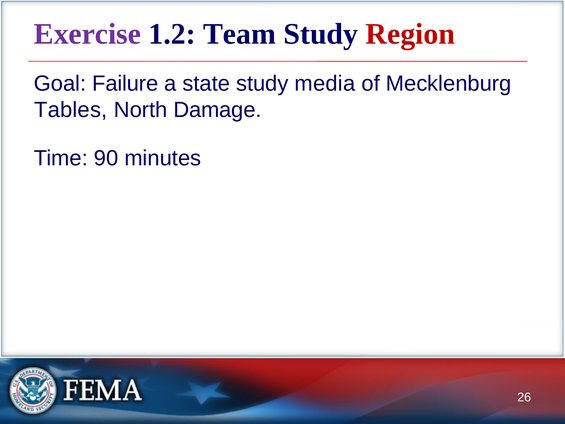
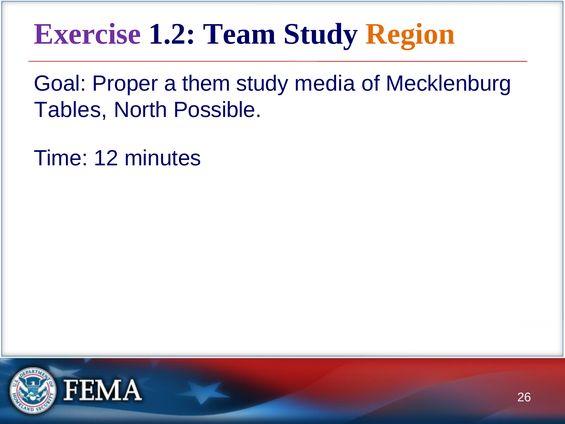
Region colour: red -> orange
Failure: Failure -> Proper
state: state -> them
Damage: Damage -> Possible
90: 90 -> 12
